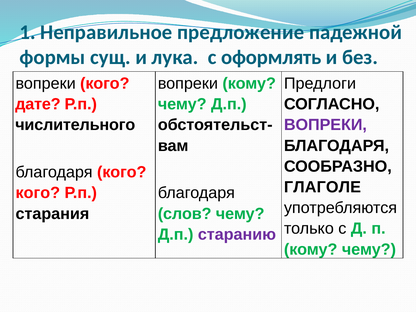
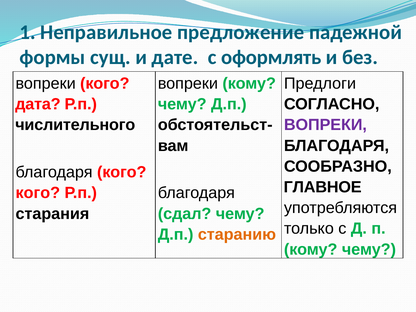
лука: лука -> дате
дате: дате -> дата
ГЛАГОЛЕ: ГЛАГОЛЕ -> ГЛАВНОЕ
слов: слов -> сдал
старанию colour: purple -> orange
